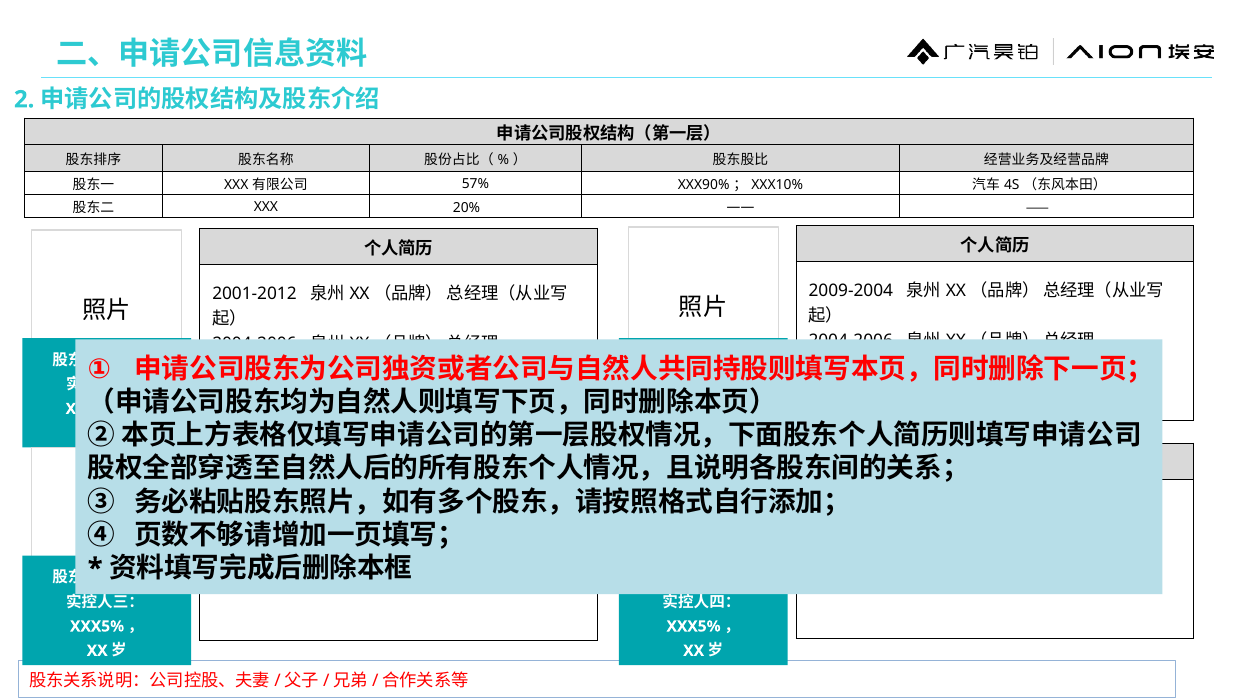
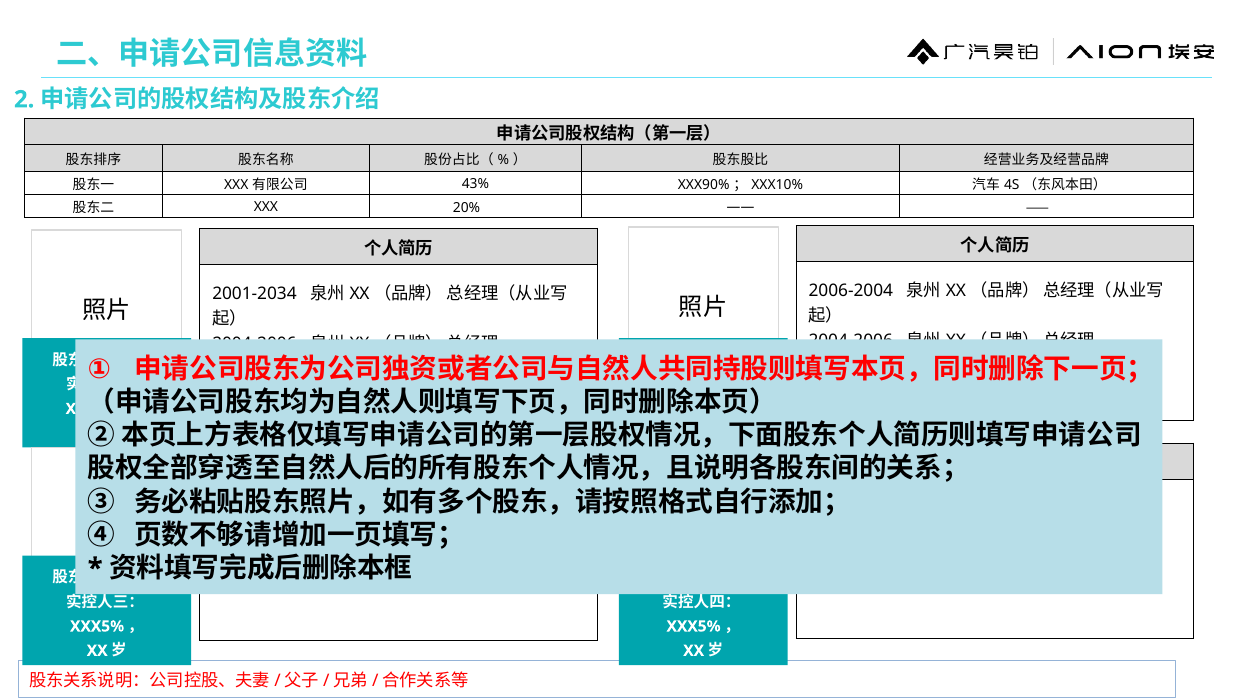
57%: 57% -> 43%
2009-2004: 2009-2004 -> 2006-2004
2001-2012: 2001-2012 -> 2001-2034
